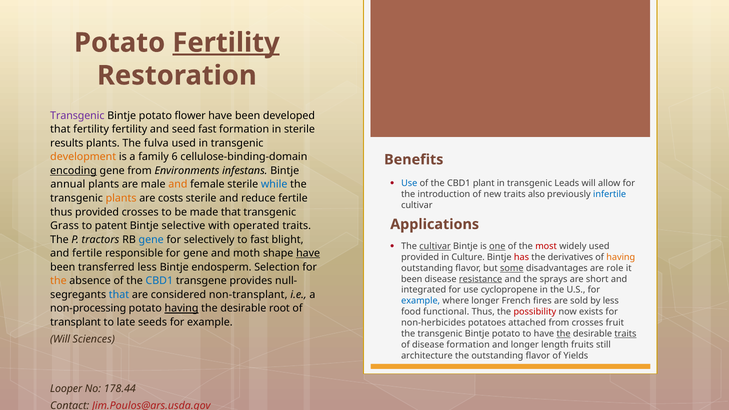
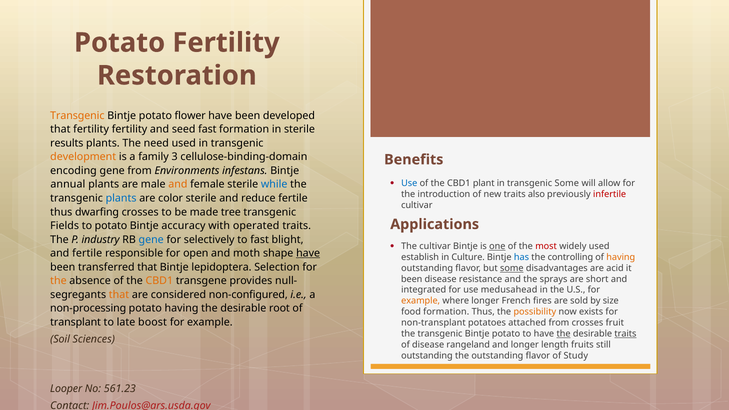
Fertility at (226, 43) underline: present -> none
Transgenic at (77, 116) colour: purple -> orange
fulva: fulva -> need
6: 6 -> 3
encoding underline: present -> none
transgenic Leads: Leads -> Some
infertile colour: blue -> red
plants at (121, 198) colour: orange -> blue
costs: costs -> color
thus provided: provided -> dwarfing
made that: that -> tree
Grass: Grass -> Fields
to patent: patent -> potato
selective: selective -> accuracy
tractors: tractors -> industry
cultivar at (435, 246) underline: present -> none
for gene: gene -> open
provided at (420, 257): provided -> establish
has colour: red -> blue
derivatives: derivatives -> controlling
transferred less: less -> that
endosperm: endosperm -> lepidoptera
role: role -> acid
resistance underline: present -> none
CBD1 at (159, 281) colour: blue -> orange
cyclopropene: cyclopropene -> medusahead
that at (119, 295) colour: blue -> orange
non-transplant: non-transplant -> non-configured
example at (421, 301) colour: blue -> orange
by less: less -> size
having at (182, 308) underline: present -> none
food functional: functional -> formation
possibility colour: red -> orange
seeds: seeds -> boost
non-herbicides: non-herbicides -> non-transplant
Will at (60, 339): Will -> Soil
disease formation: formation -> rangeland
architecture at (427, 356): architecture -> outstanding
Yields: Yields -> Study
178.44: 178.44 -> 561.23
